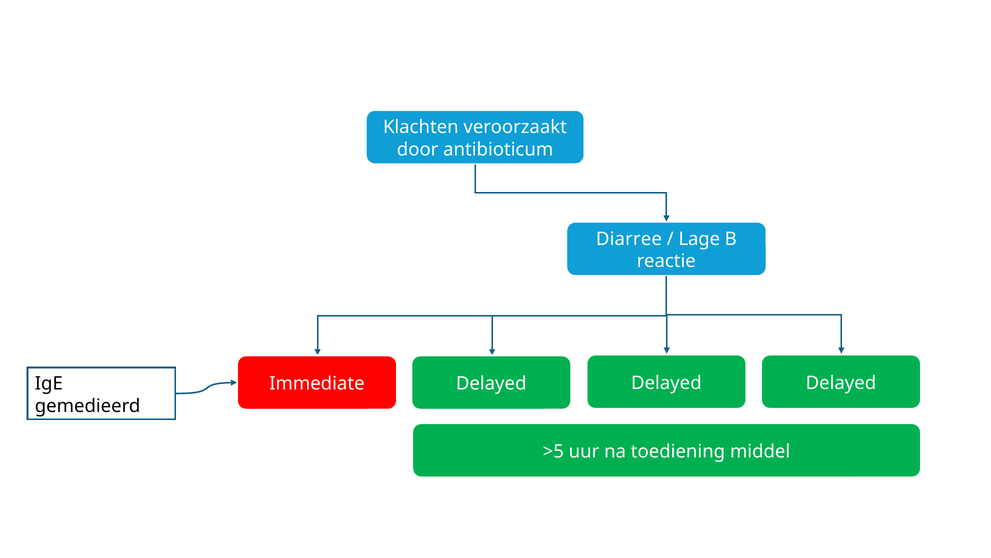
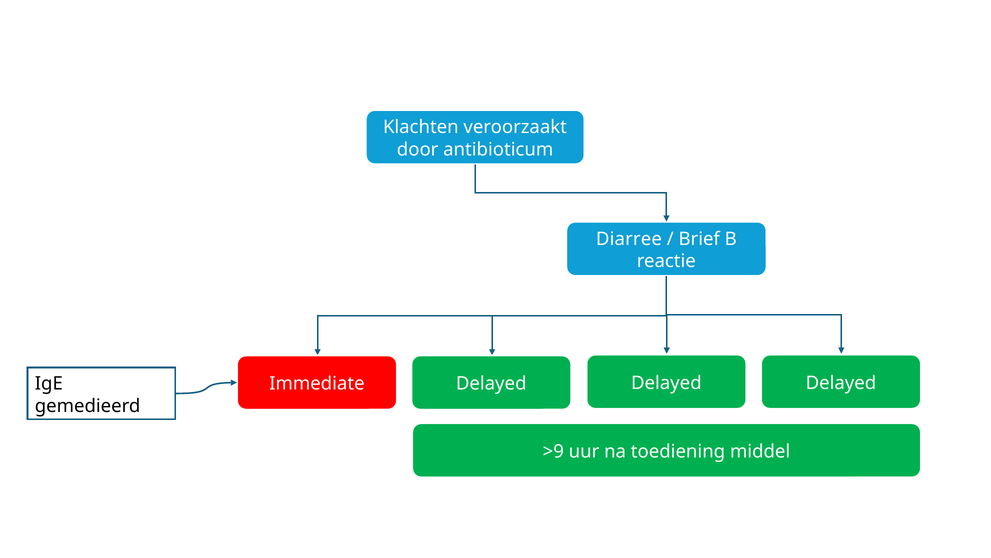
Lage: Lage -> Brief
>5: >5 -> >9
